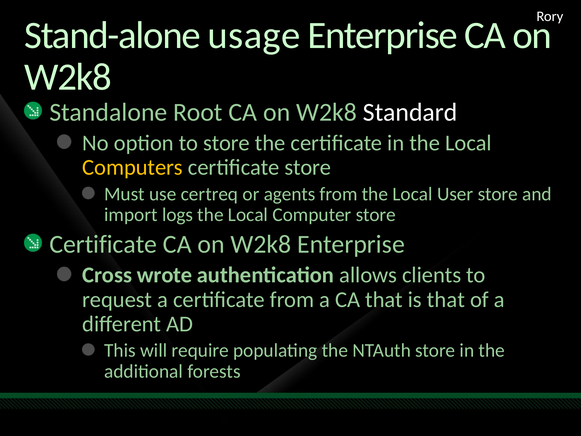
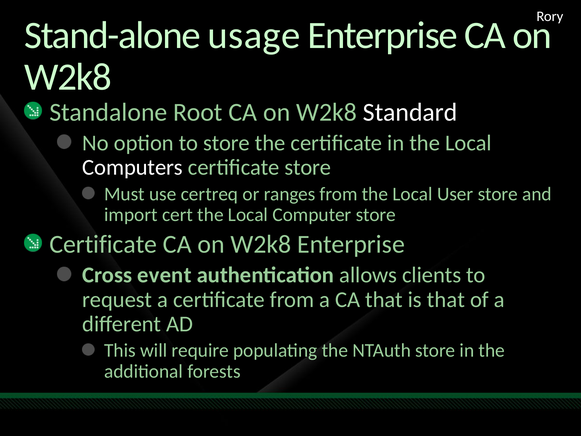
Computers colour: yellow -> white
agents: agents -> ranges
logs: logs -> cert
wrote: wrote -> event
